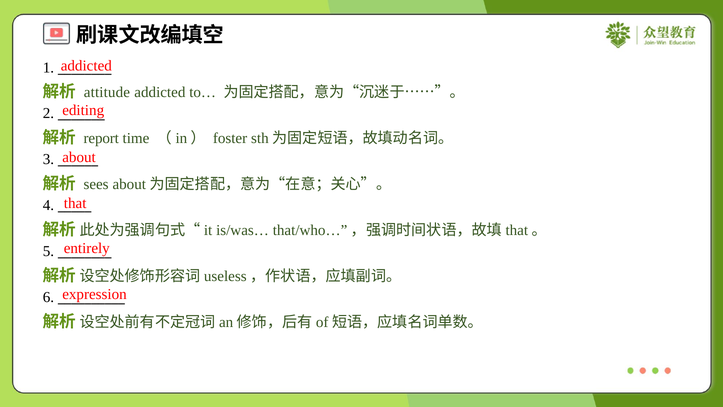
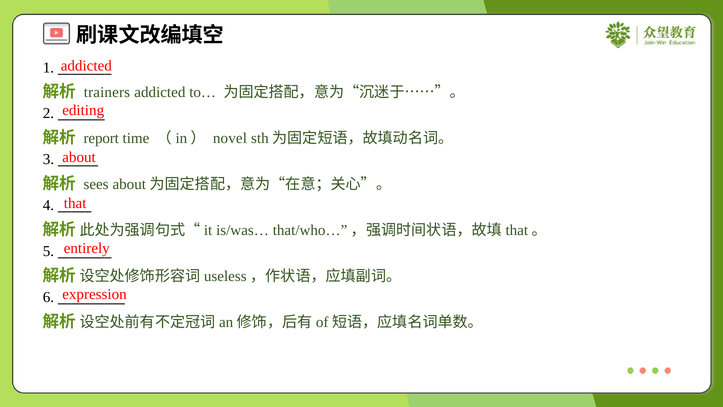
attitude: attitude -> trainers
foster: foster -> novel
